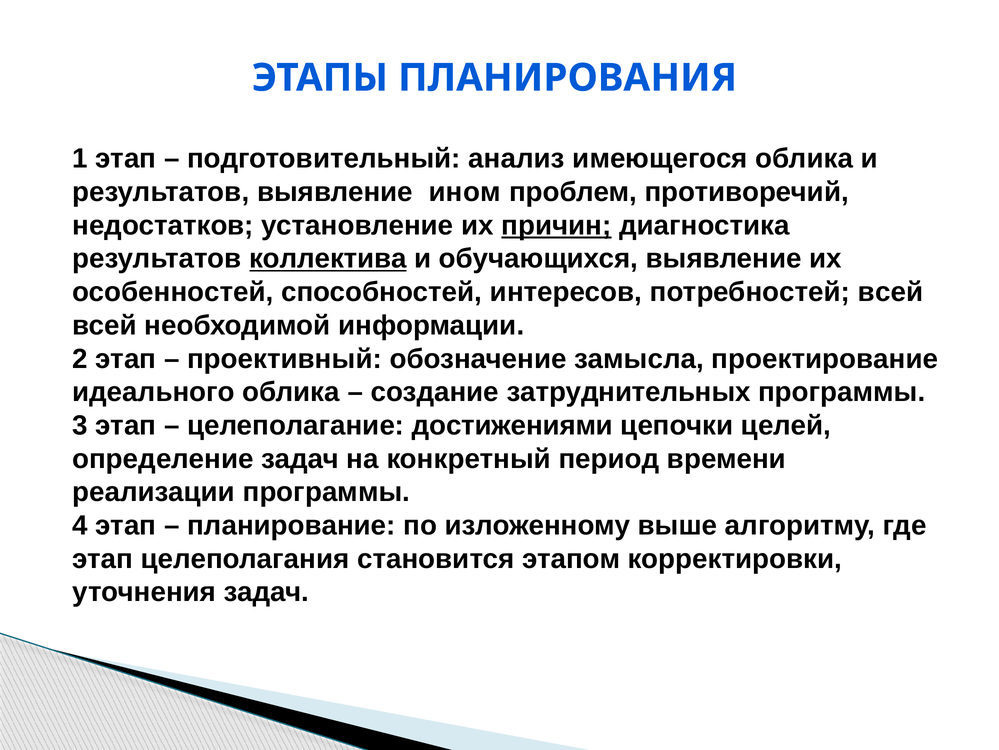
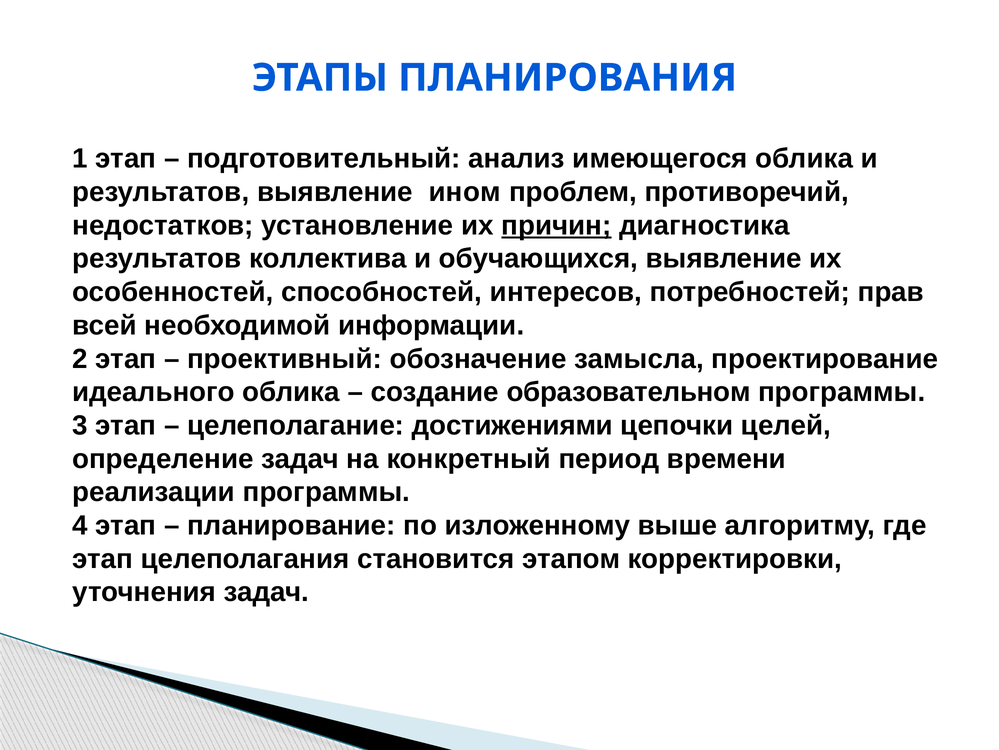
коллектива underline: present -> none
потребностей всей: всей -> прав
затруднительных: затруднительных -> образовательном
